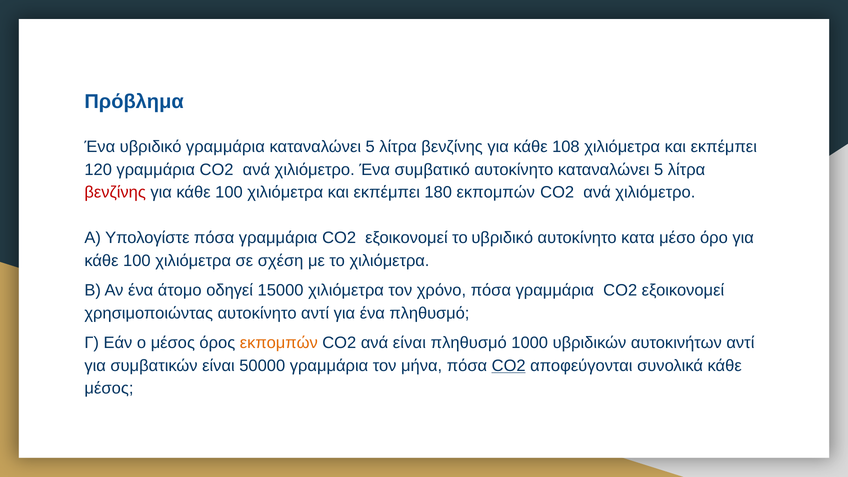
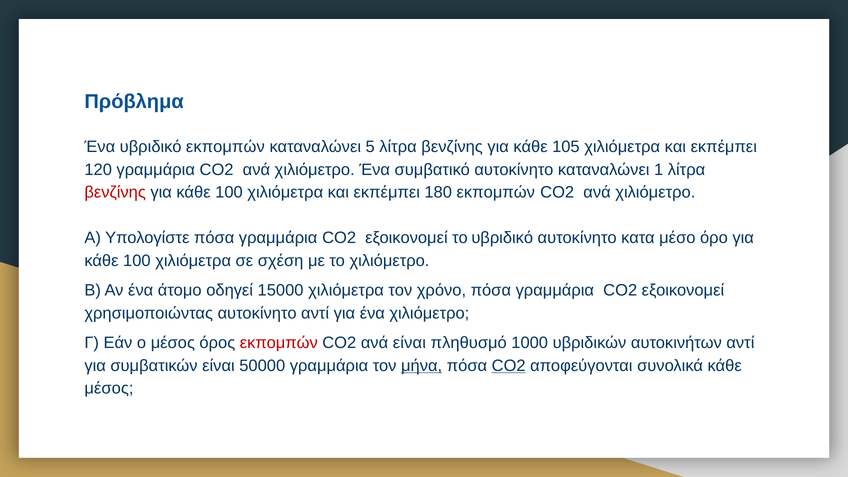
υβριδικό γραμμάρια: γραμμάρια -> εκπομπών
108: 108 -> 105
αυτοκίνητο καταναλώνει 5: 5 -> 1
το χιλιόμετρα: χιλιόμετρα -> χιλιόμετρο
ένα πληθυσμό: πληθυσμό -> χιλιόμετρο
εκπομπών at (279, 343) colour: orange -> red
μήνα underline: none -> present
